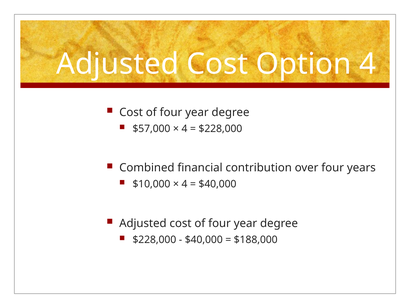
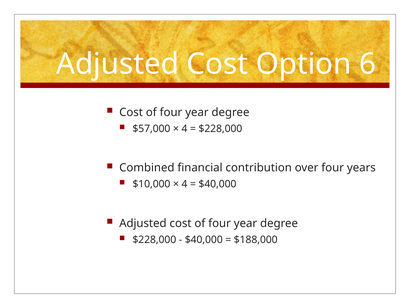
Option 4: 4 -> 6
